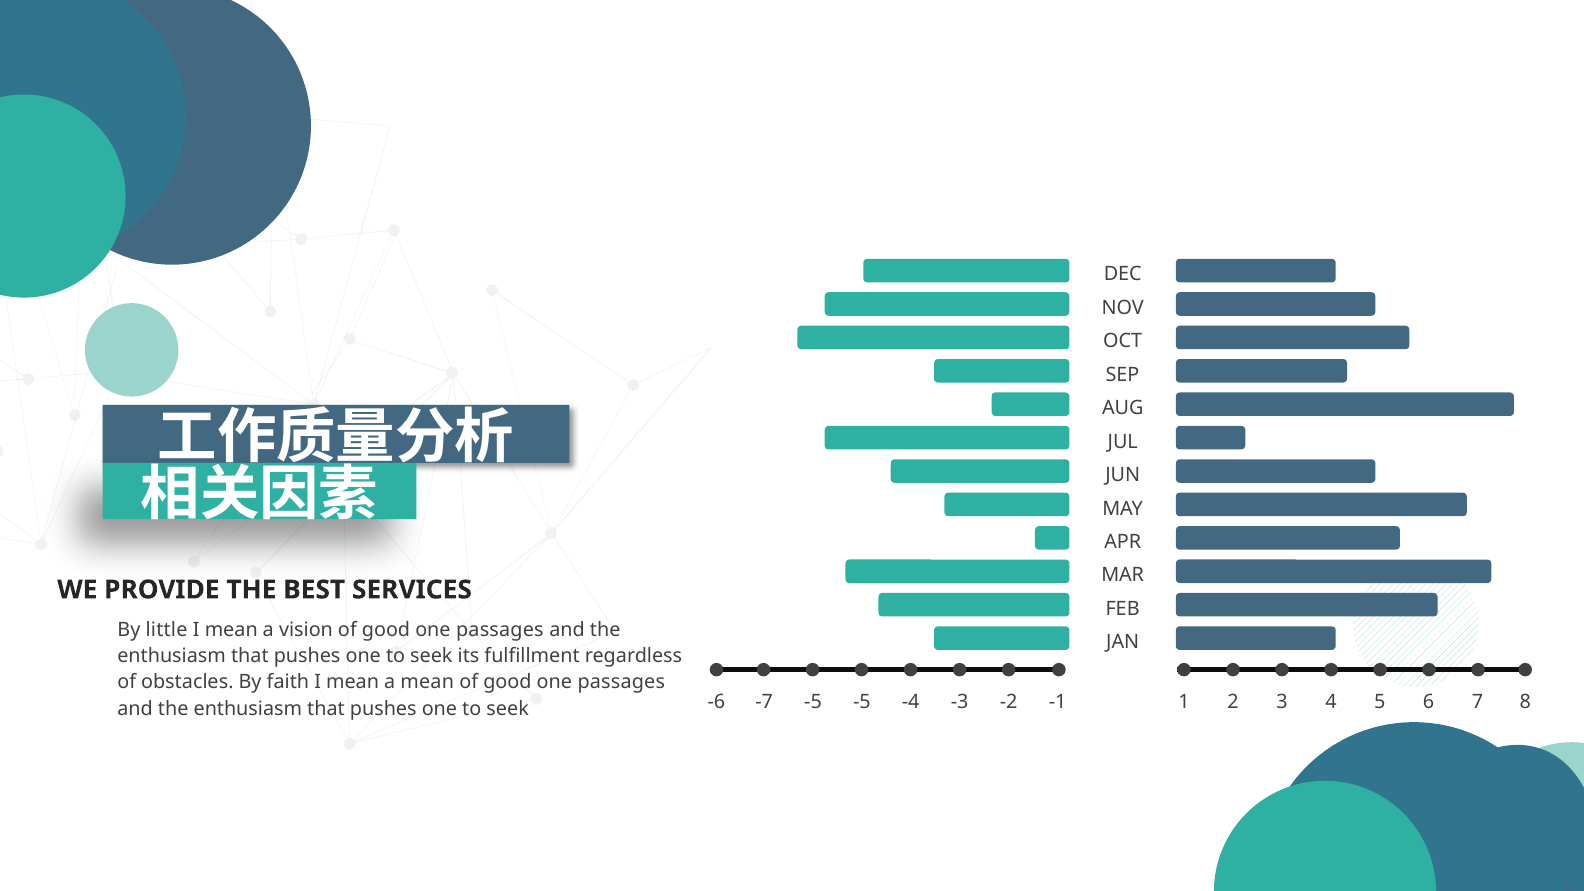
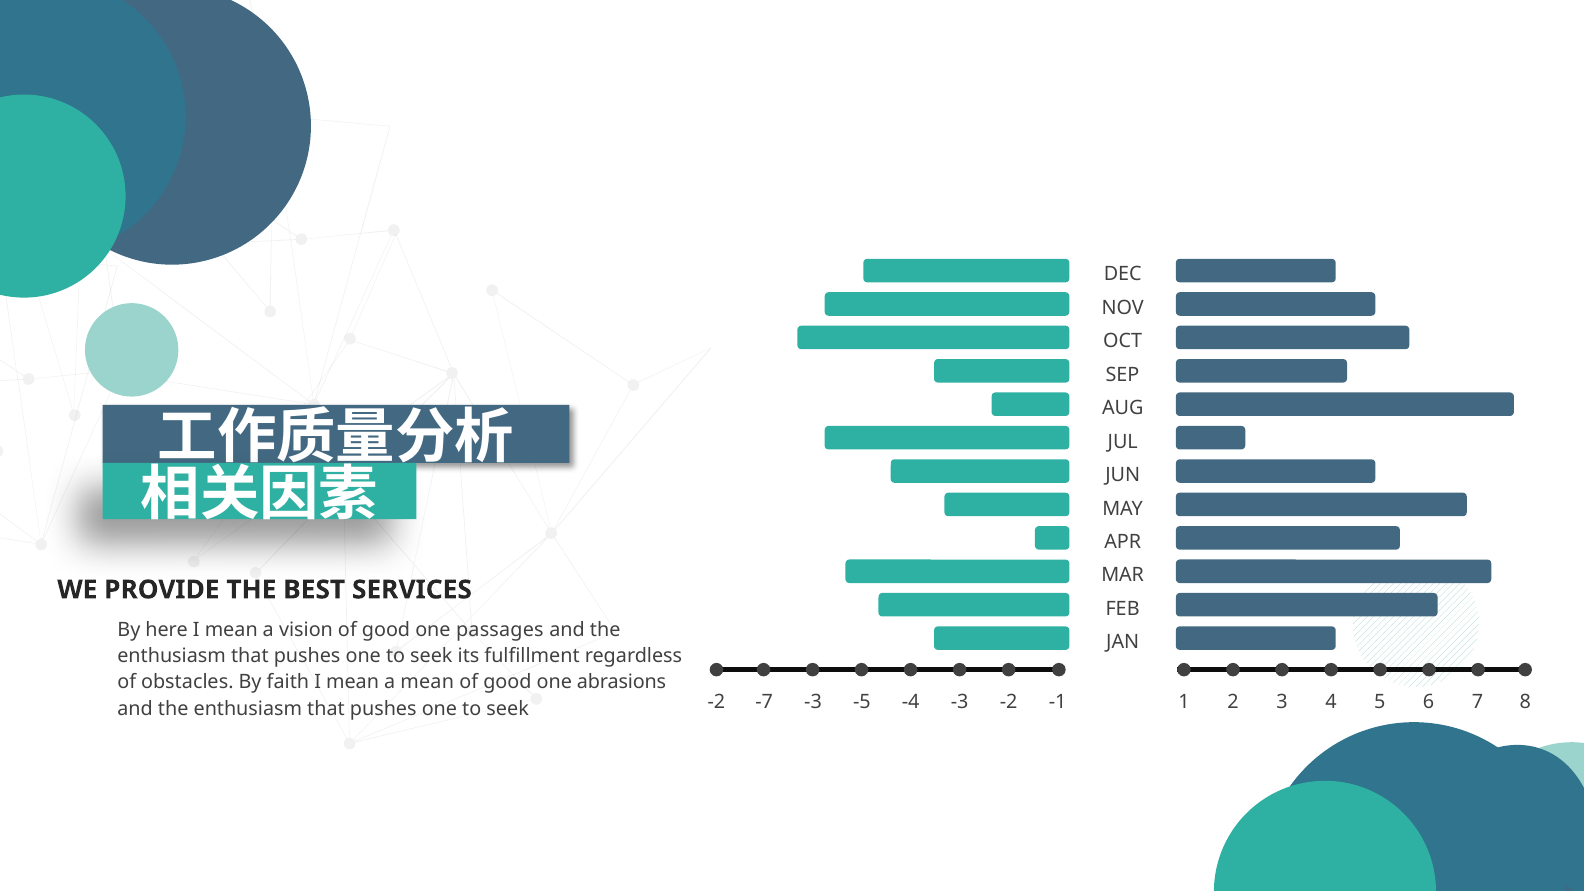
little: little -> here
passages at (621, 682): passages -> abrasions
-6 at (716, 702): -6 -> -2
-5 at (813, 702): -5 -> -3
